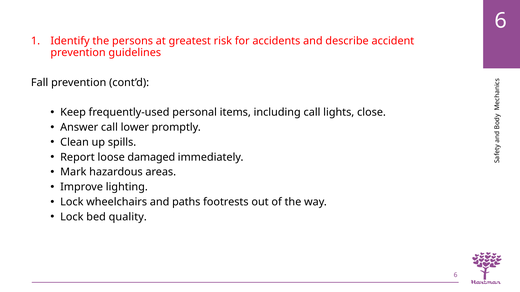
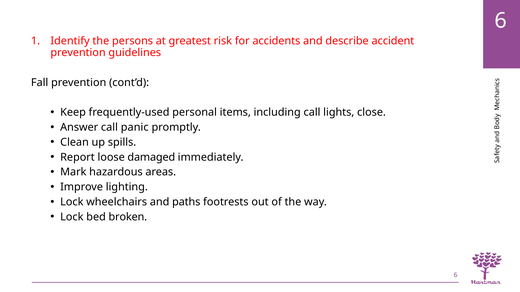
lower: lower -> panic
quality: quality -> broken
